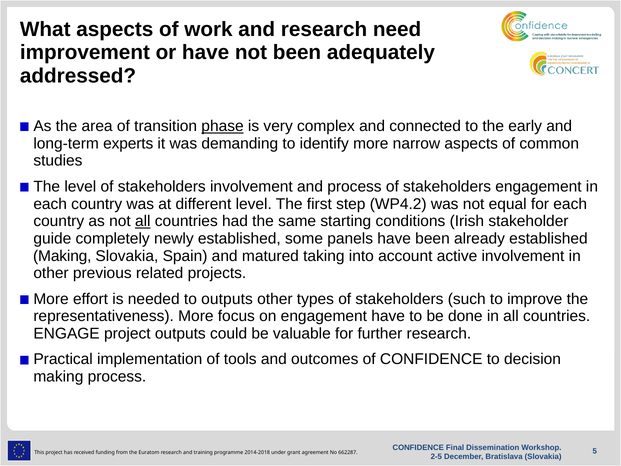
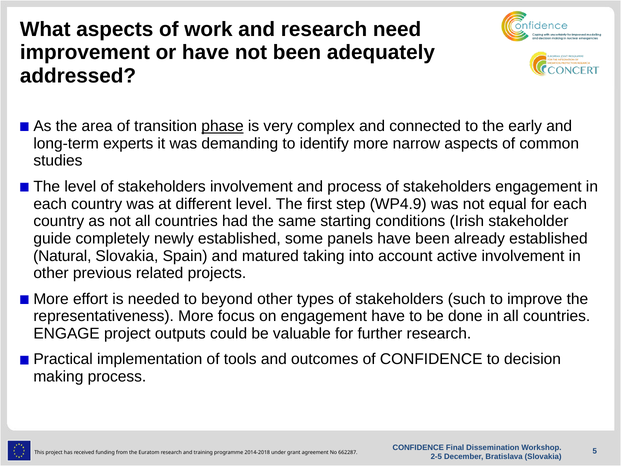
WP4.2: WP4.2 -> WP4.9
all at (143, 221) underline: present -> none
Making at (62, 256): Making -> Natural
to outputs: outputs -> beyond
